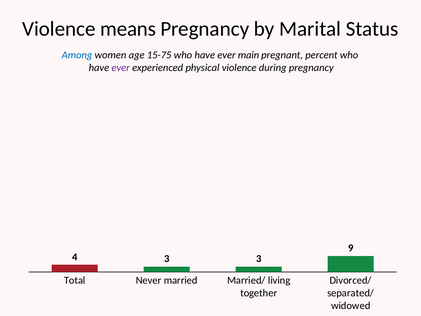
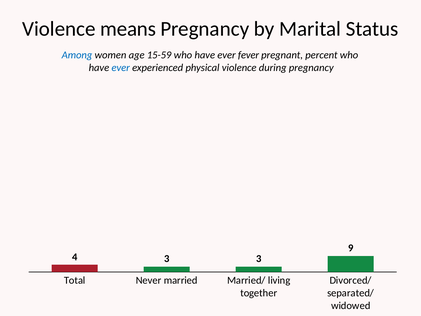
15-75: 15-75 -> 15-59
main: main -> fever
ever at (121, 68) colour: purple -> blue
